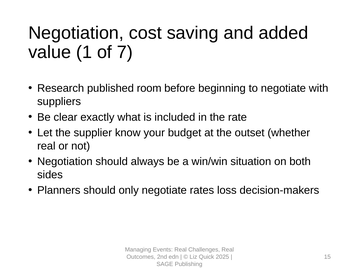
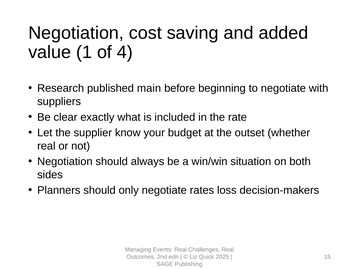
7: 7 -> 4
room: room -> main
